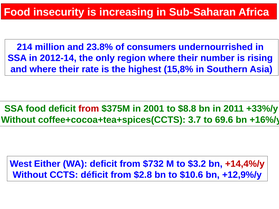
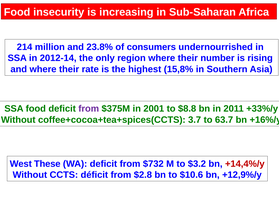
from at (89, 109) colour: red -> purple
69.6: 69.6 -> 63.7
Either: Either -> These
